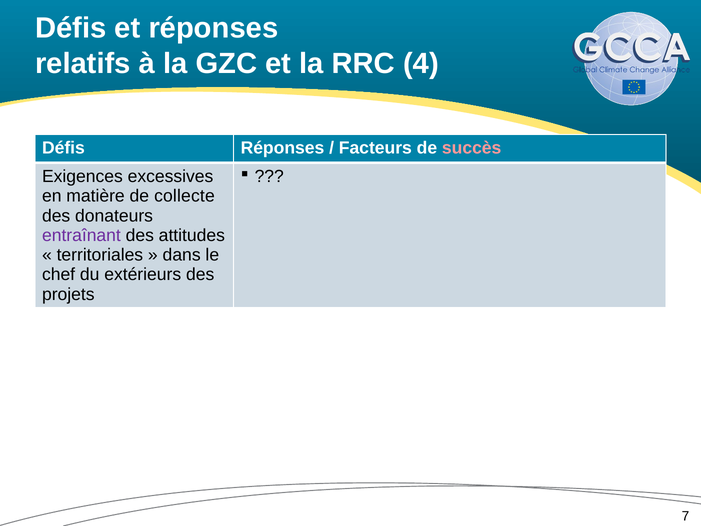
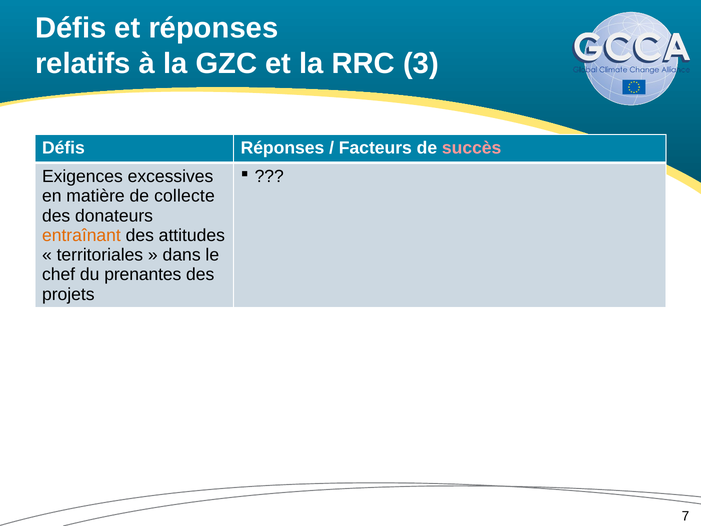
4: 4 -> 3
entraînant colour: purple -> orange
extérieurs: extérieurs -> prenantes
